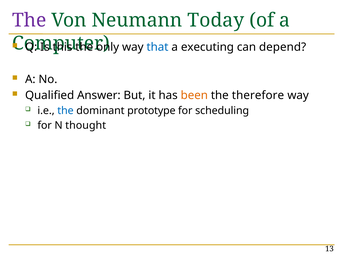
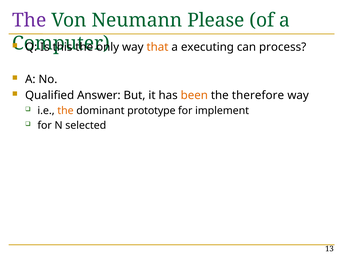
Today: Today -> Please
that colour: blue -> orange
depend: depend -> process
the at (65, 111) colour: blue -> orange
scheduling: scheduling -> implement
thought: thought -> selected
